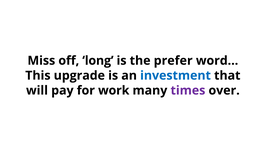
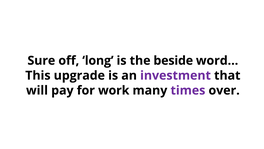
Miss: Miss -> Sure
prefer: prefer -> beside
investment colour: blue -> purple
